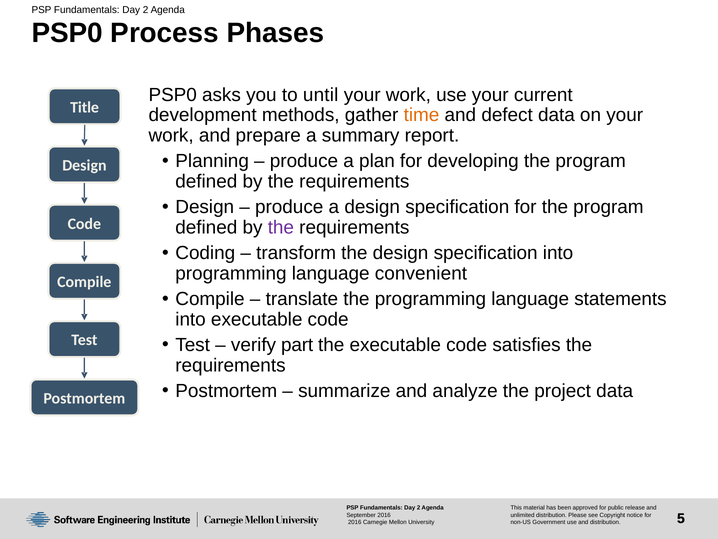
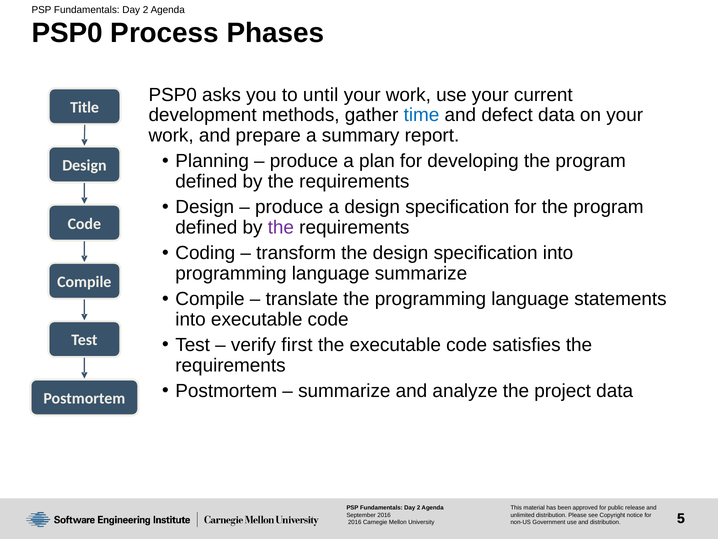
time colour: orange -> blue
language convenient: convenient -> summarize
part: part -> first
